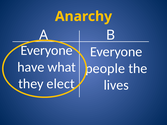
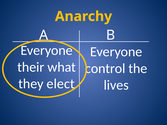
have: have -> their
people: people -> control
